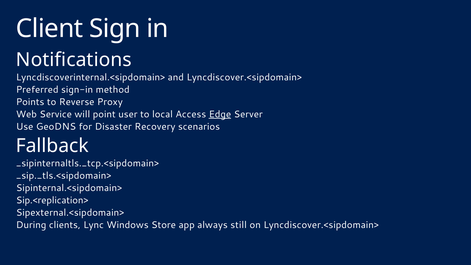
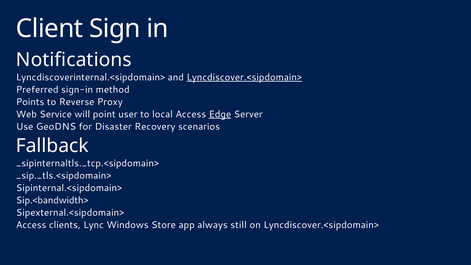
Lyncdiscover.<sipdomain> at (244, 77) underline: none -> present
Sip.<replication>: Sip.<replication> -> Sip.<bandwidth>
During at (31, 225): During -> Access
